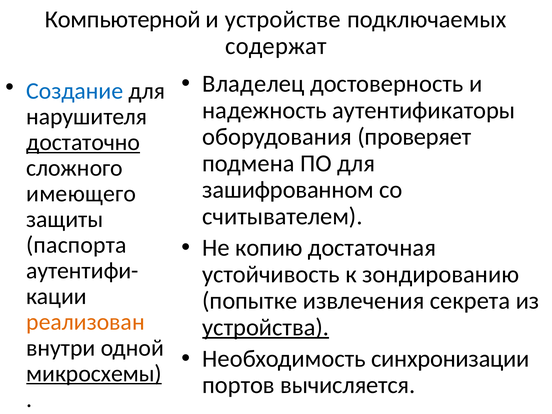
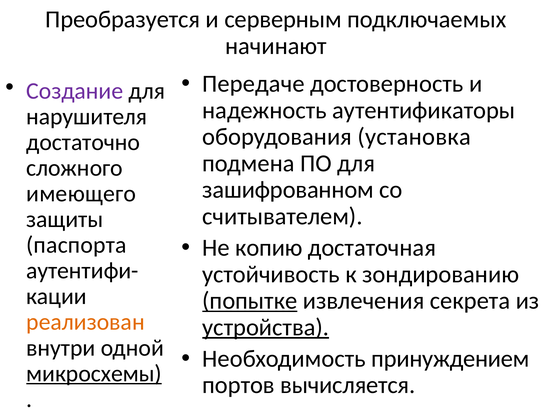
Компьютерной: Компьютерной -> Преобразуется
устройстве: устройстве -> серверным
содержат: содержат -> начинают
Владелец: Владелец -> Передаче
Создание colour: blue -> purple
проверяет: проверяет -> установка
достаточно underline: present -> none
попытке underline: none -> present
синхронизации: синхронизации -> принуждением
